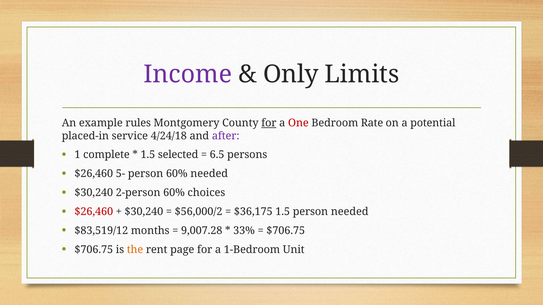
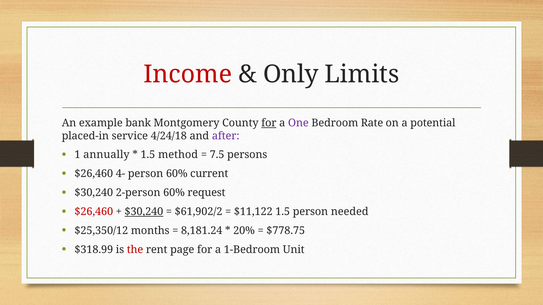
Income colour: purple -> red
rules: rules -> bank
One colour: red -> purple
complete: complete -> annually
selected: selected -> method
6.5: 6.5 -> 7.5
5-: 5- -> 4-
60% needed: needed -> current
choices: choices -> request
$30,240 at (144, 212) underline: none -> present
$56,000/2: $56,000/2 -> $61,902/2
$36,175: $36,175 -> $11,122
$83,519/12: $83,519/12 -> $25,350/12
9,007.28: 9,007.28 -> 8,181.24
33%: 33% -> 20%
$706.75 at (286, 231): $706.75 -> $778.75
$706.75 at (94, 250): $706.75 -> $318.99
the colour: orange -> red
